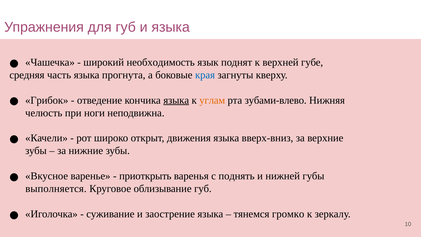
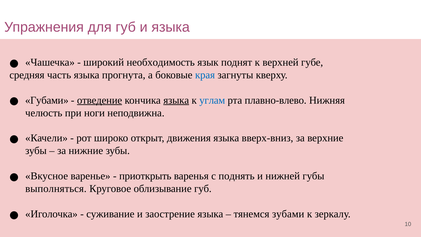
Грибок: Грибок -> Губами
отведение underline: none -> present
углам colour: orange -> blue
зубами-влево: зубами-влево -> плавно-влево
выполняется: выполняется -> выполняться
громко: громко -> зубами
